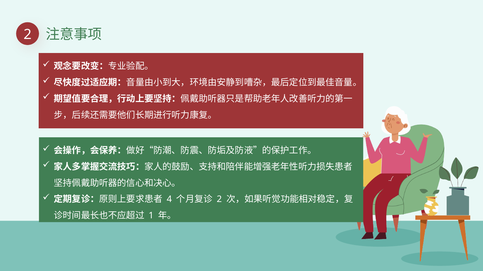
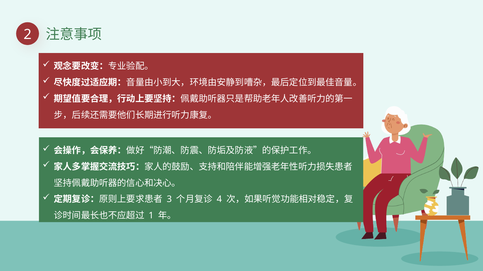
4: 4 -> 3
2 at (219, 200): 2 -> 4
